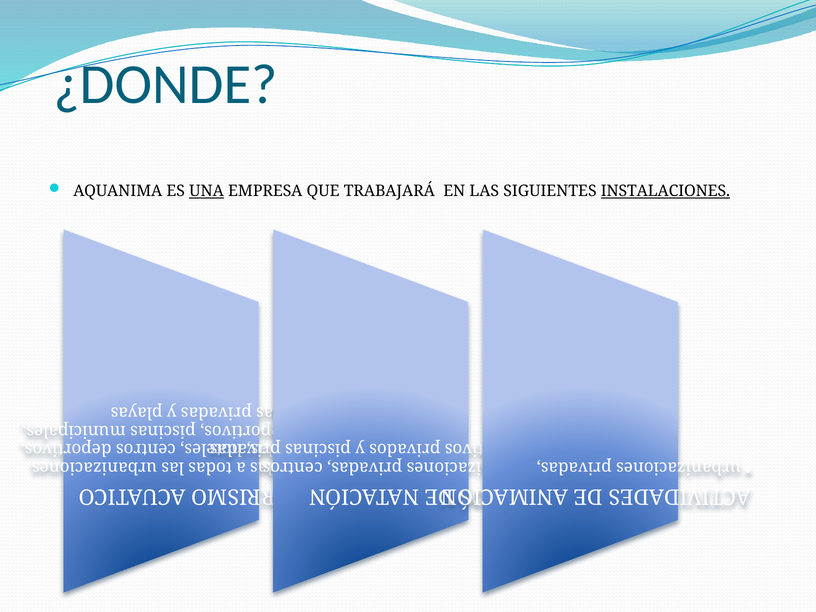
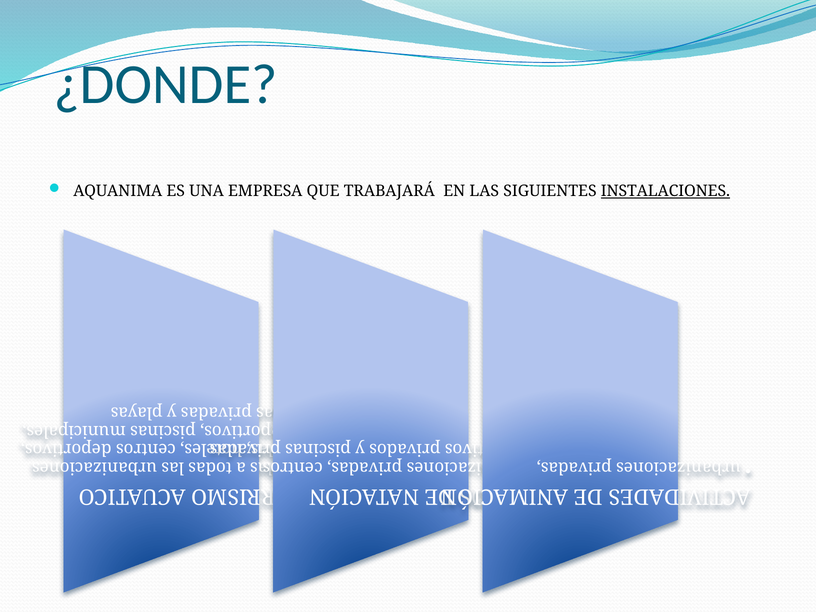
UNA underline: present -> none
